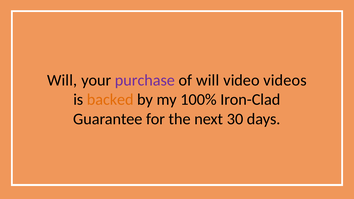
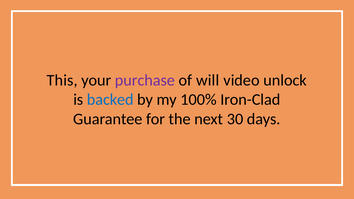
Will at (62, 80): Will -> This
videos: videos -> unlock
backed colour: orange -> blue
